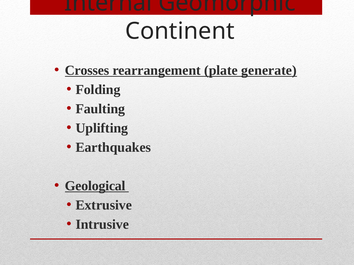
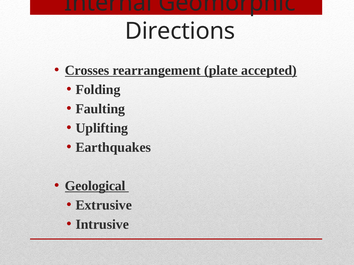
Continent: Continent -> Directions
generate: generate -> accepted
